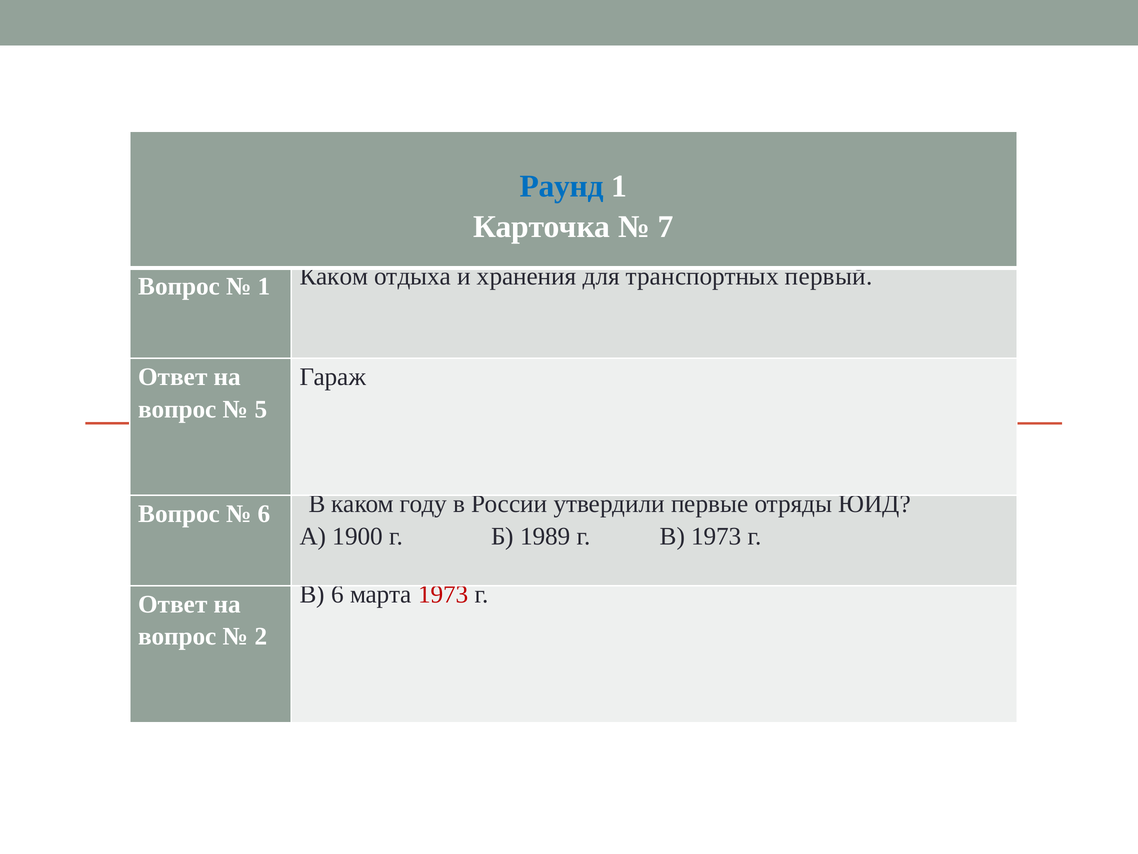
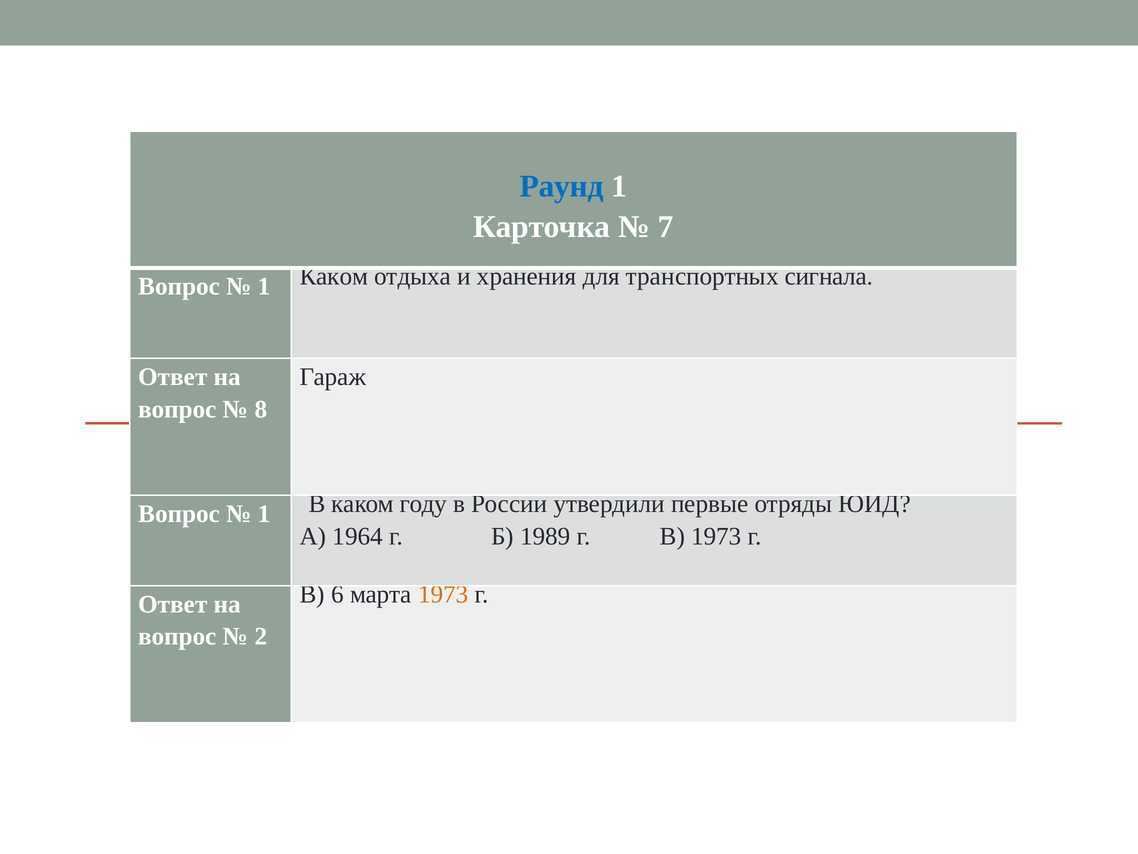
первый: первый -> сигнала
5: 5 -> 8
6 at (264, 514): 6 -> 1
1900: 1900 -> 1964
1973 at (443, 594) colour: red -> orange
